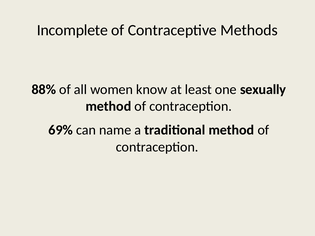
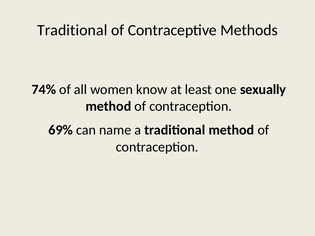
Incomplete at (72, 30): Incomplete -> Traditional
88%: 88% -> 74%
